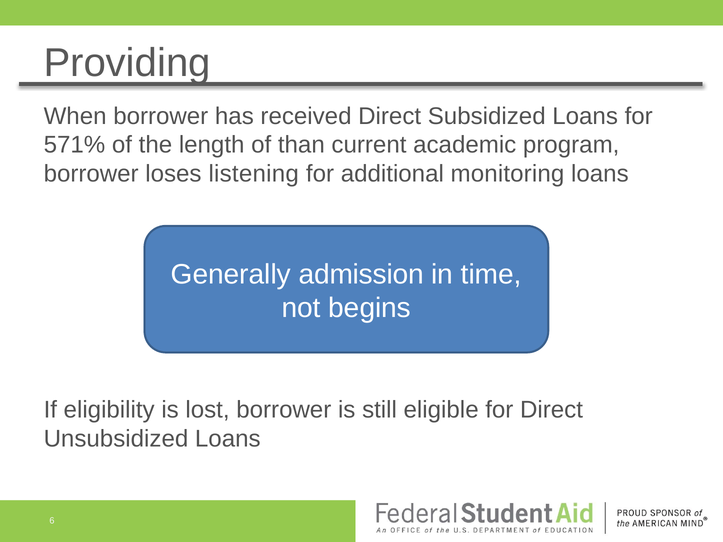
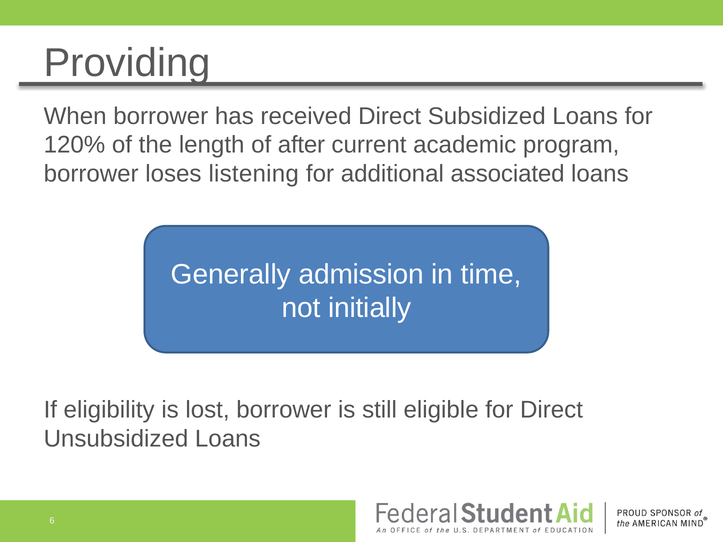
571%: 571% -> 120%
than: than -> after
monitoring: monitoring -> associated
begins: begins -> initially
